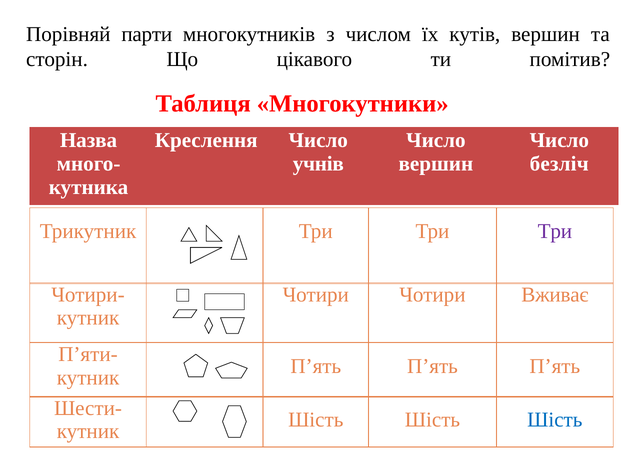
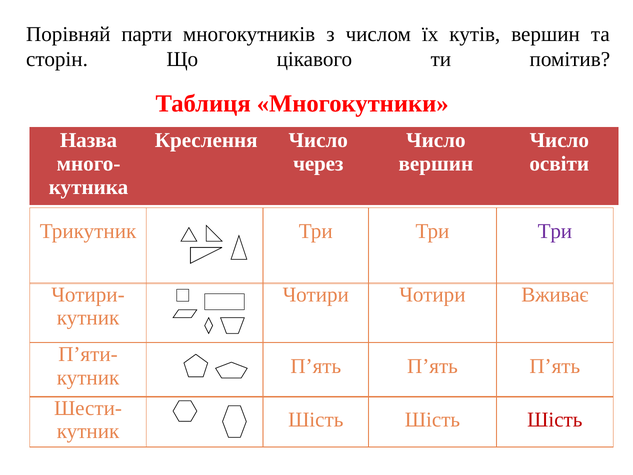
учнів: учнів -> через
безліч: безліч -> освіти
Шість at (555, 420) colour: blue -> red
